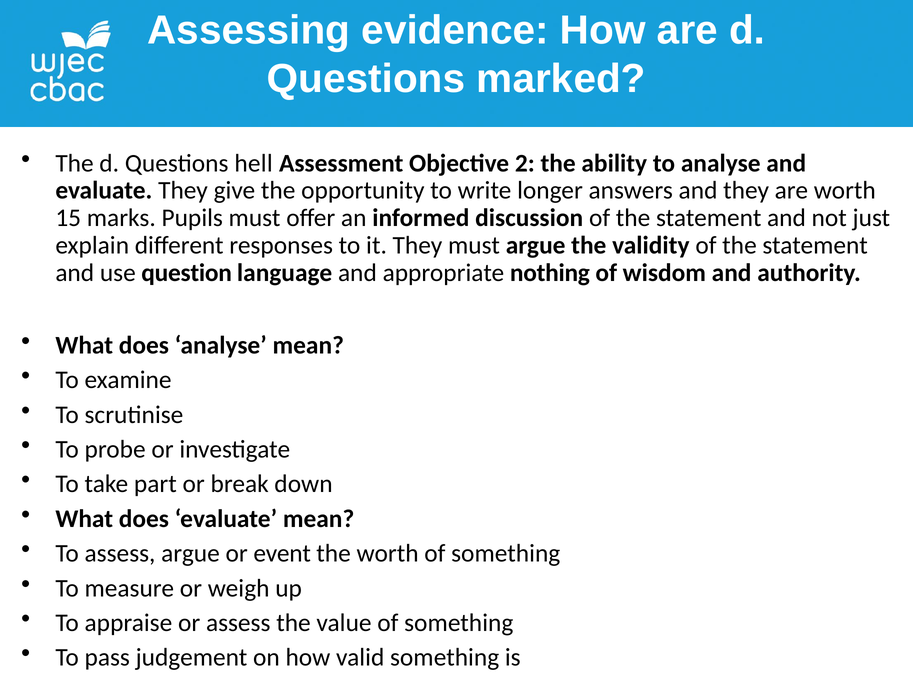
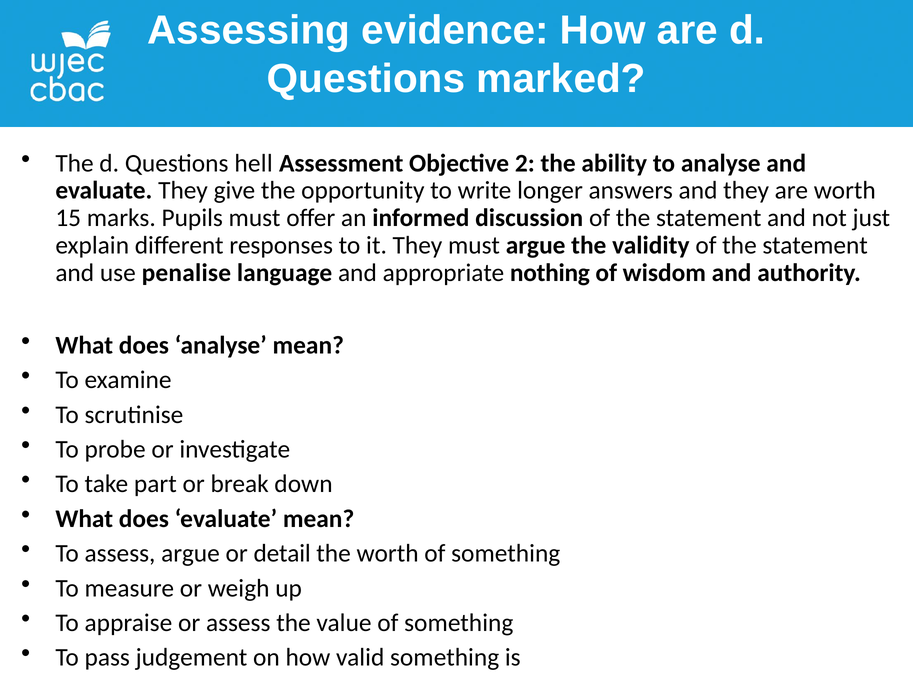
question: question -> penalise
event: event -> detail
